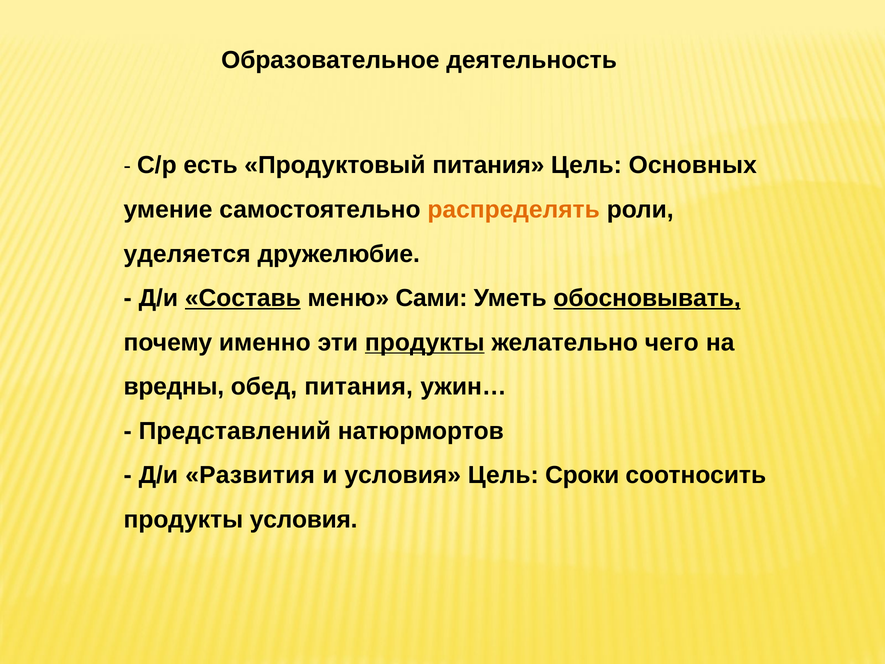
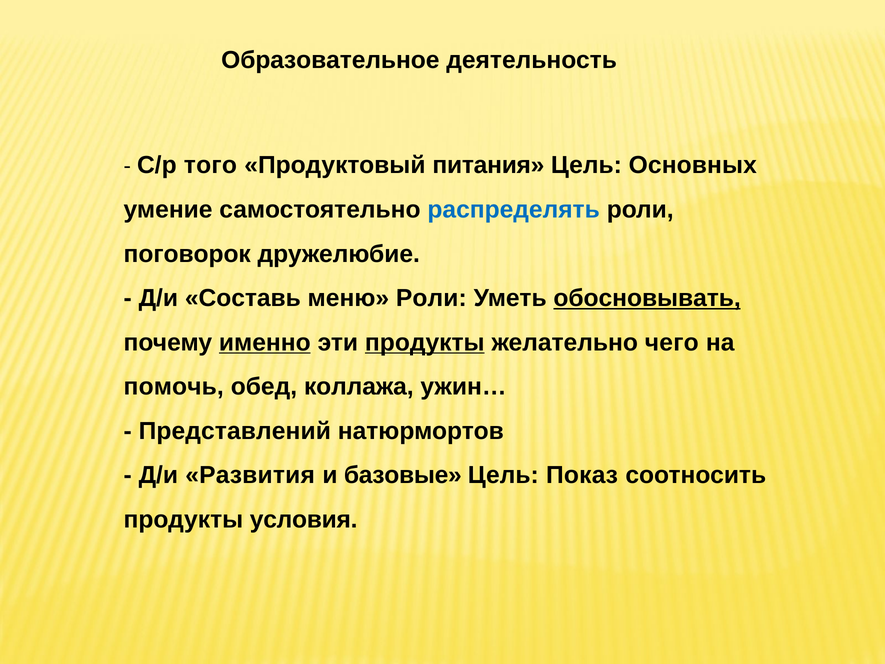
есть: есть -> того
распределять colour: orange -> blue
уделяется: уделяется -> поговорок
Составь underline: present -> none
меню Сами: Сами -> Роли
именно underline: none -> present
вредны: вредны -> помочь
обед питания: питания -> коллажа
и условия: условия -> базовые
Сроки: Сроки -> Показ
